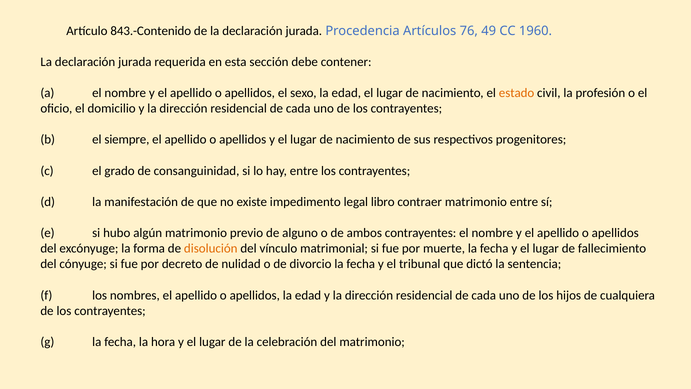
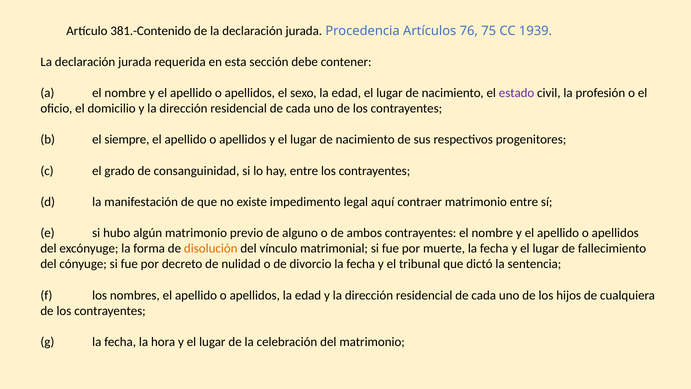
843.-Contenido: 843.-Contenido -> 381.-Contenido
49: 49 -> 75
1960: 1960 -> 1939
estado colour: orange -> purple
libro: libro -> aquí
